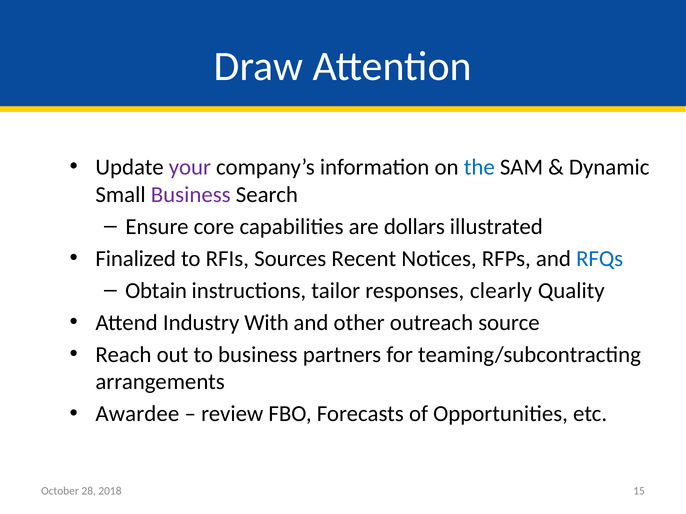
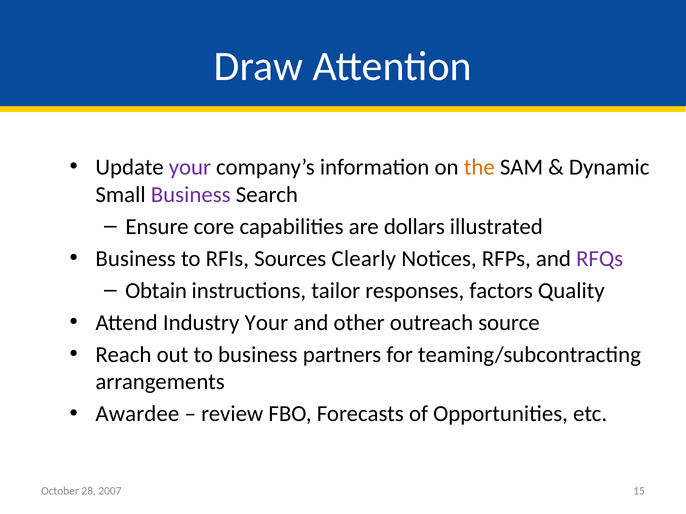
the colour: blue -> orange
Finalized at (136, 259): Finalized -> Business
Recent: Recent -> Clearly
RFQs colour: blue -> purple
clearly: clearly -> factors
Industry With: With -> Your
2018: 2018 -> 2007
